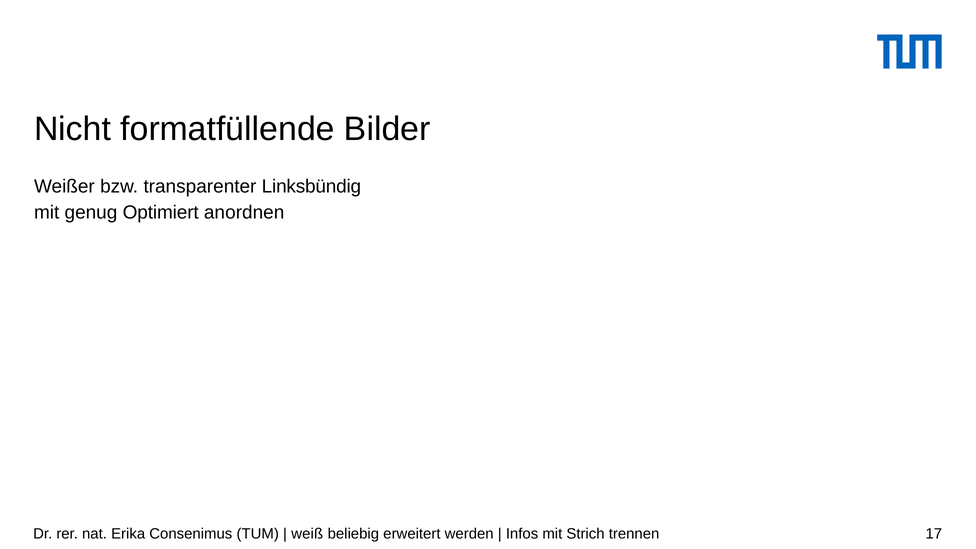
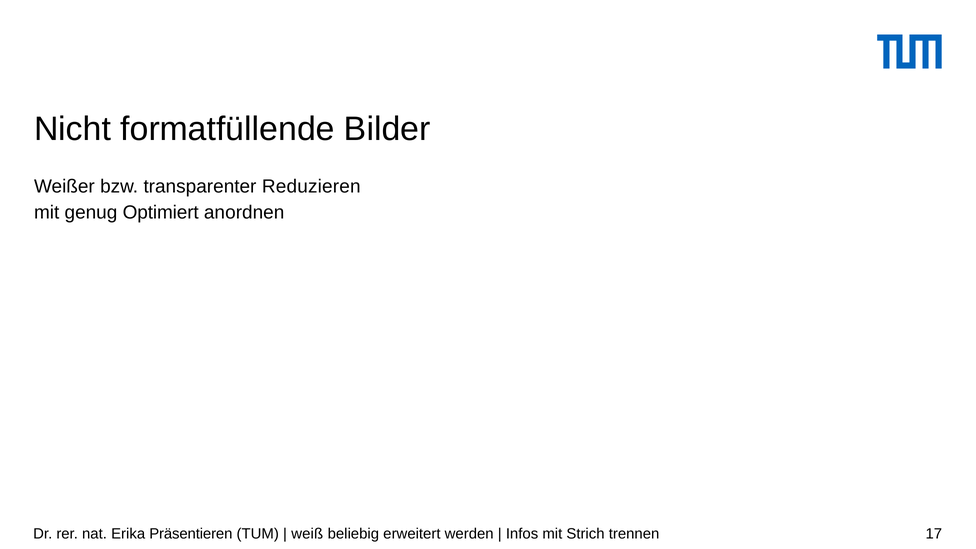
Linksbündig: Linksbündig -> Reduzieren
Consenimus: Consenimus -> Präsentieren
